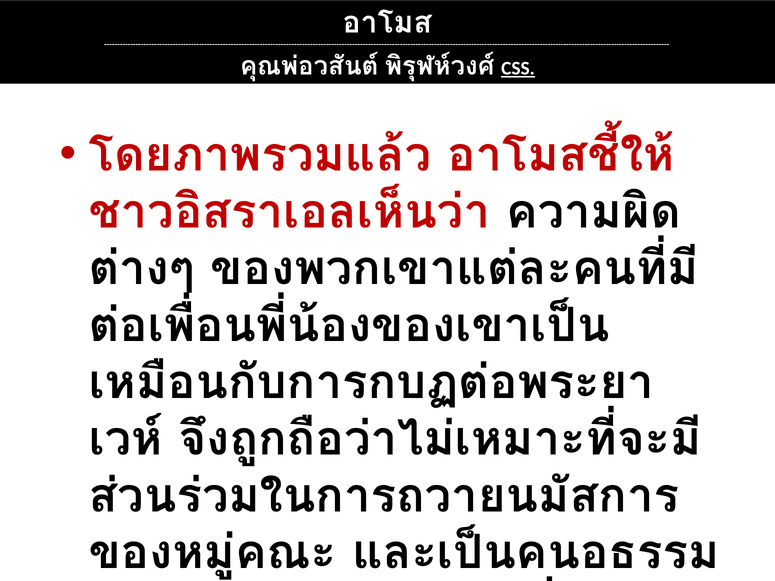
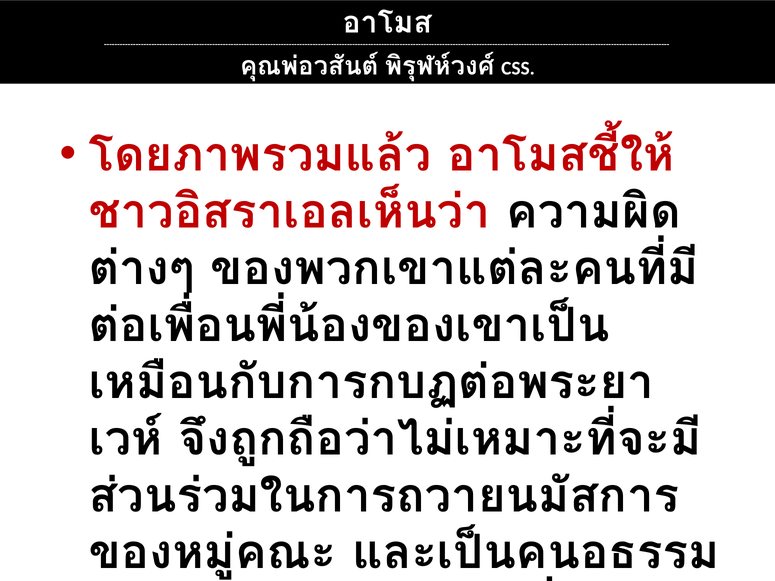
CSS underline: present -> none
